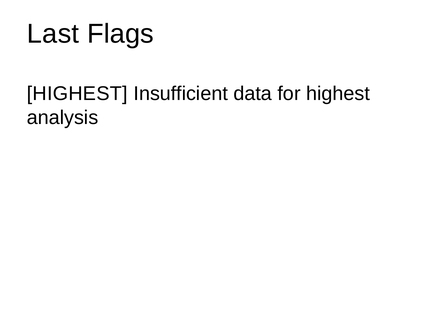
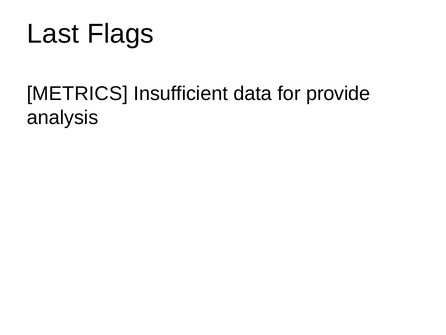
HIGHEST at (77, 94): HIGHEST -> METRICS
for highest: highest -> provide
